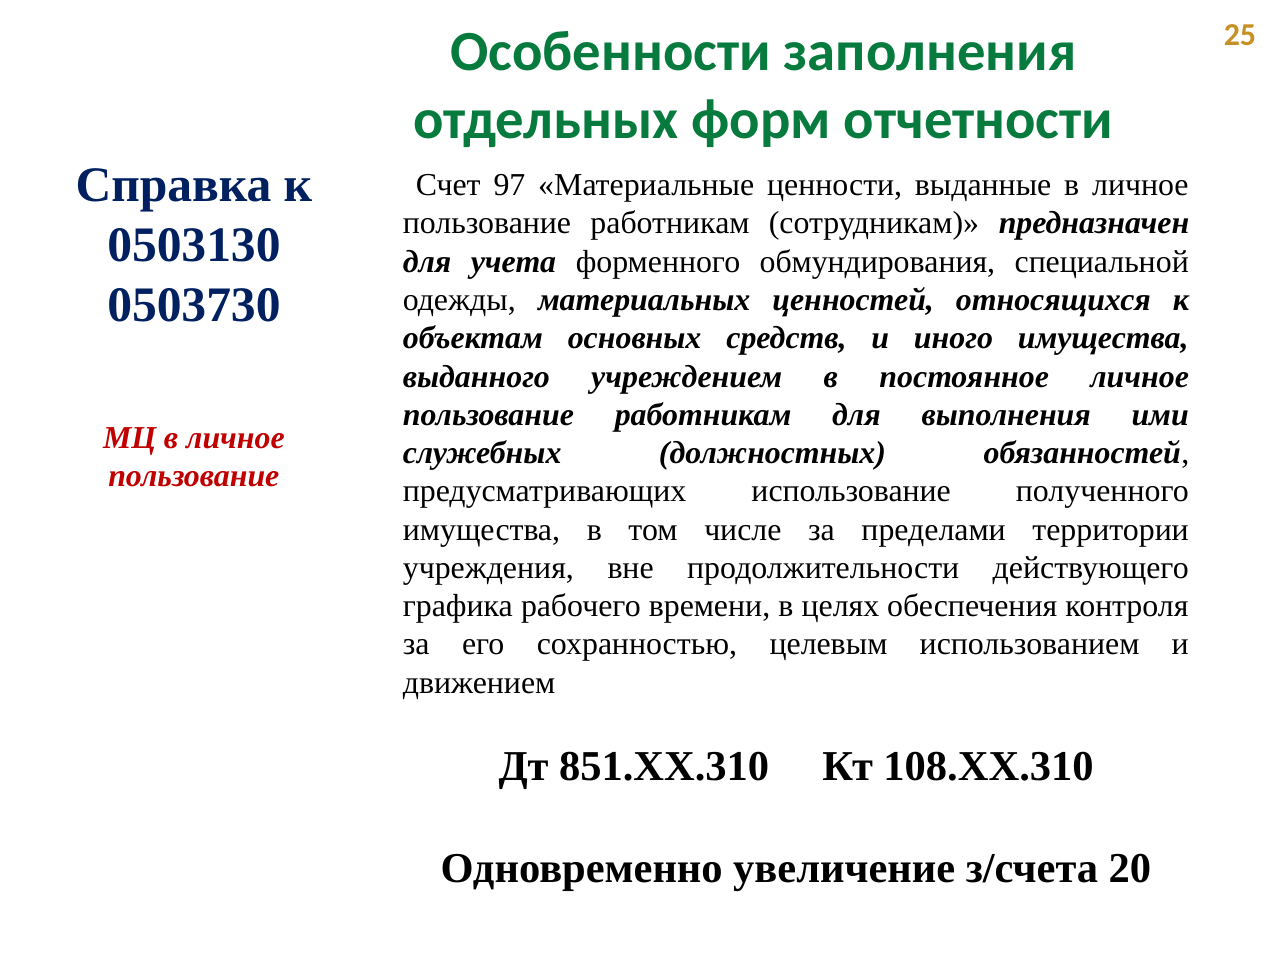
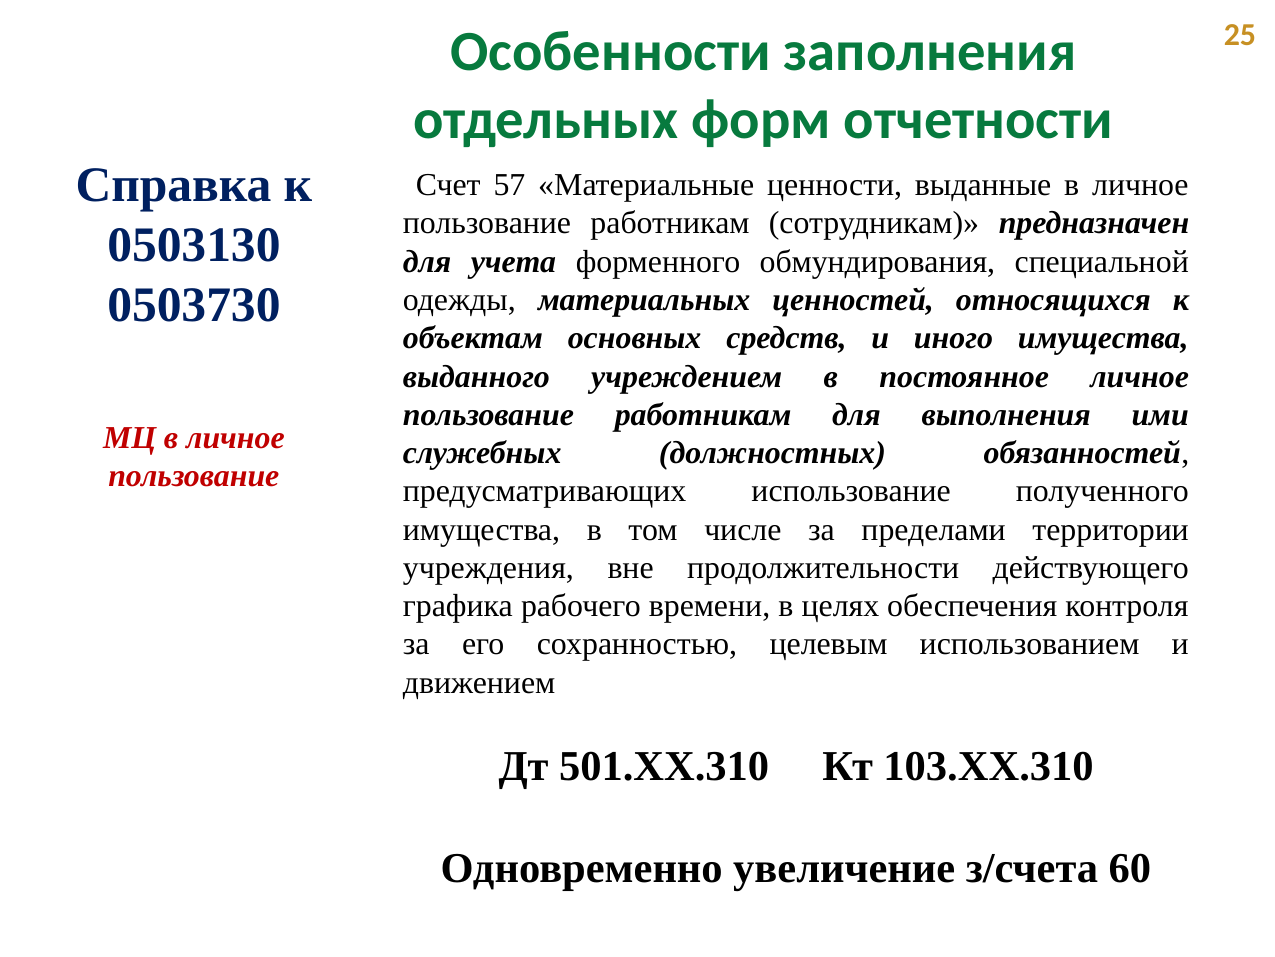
97: 97 -> 57
851.ХХ.310: 851.ХХ.310 -> 501.ХХ.310
108.ХХ.310: 108.ХХ.310 -> 103.ХХ.310
20: 20 -> 60
